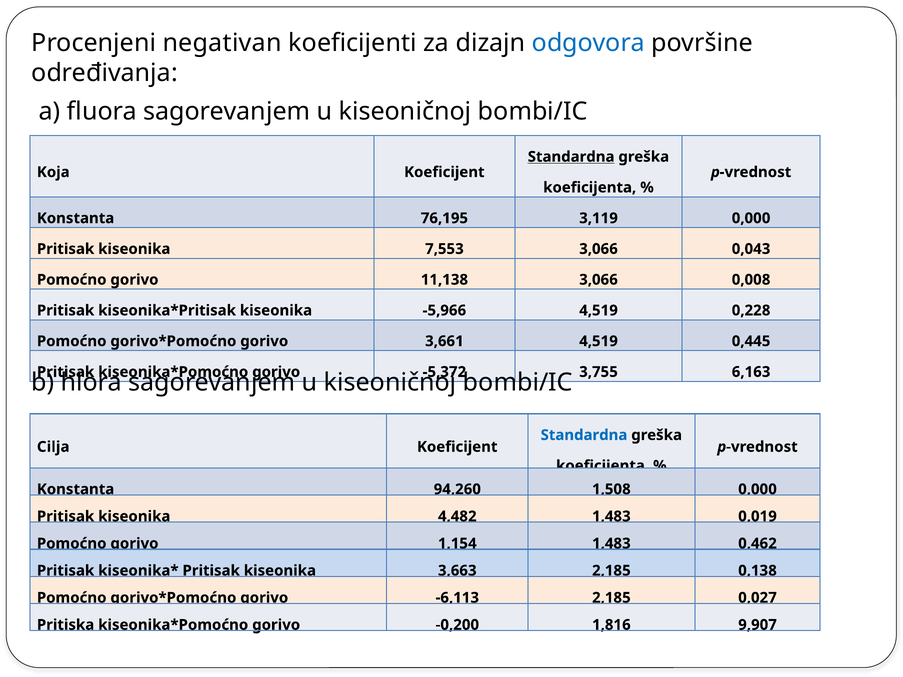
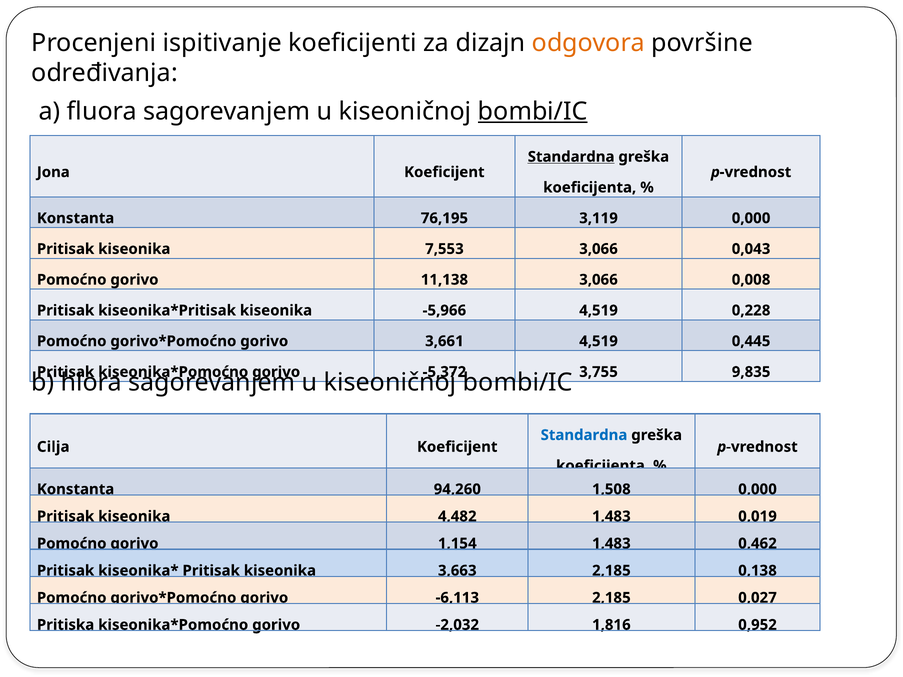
negativan: negativan -> ispitivanje
odgovora colour: blue -> orange
bombi/IC at (533, 112) underline: none -> present
Koja: Koja -> Jona
6,163: 6,163 -> 9,835
-0,200: -0,200 -> -2,032
9,907: 9,907 -> 0,952
